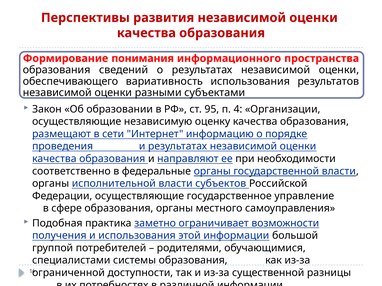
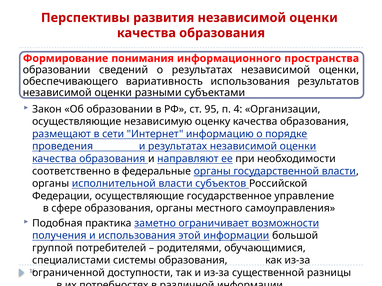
образования at (57, 70): образования -> образовании
